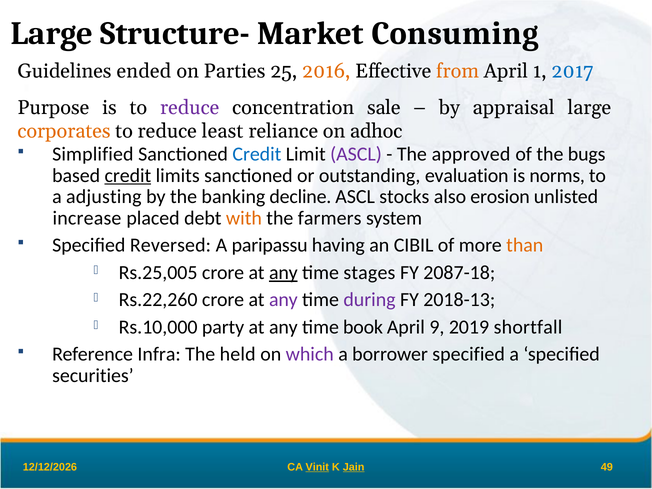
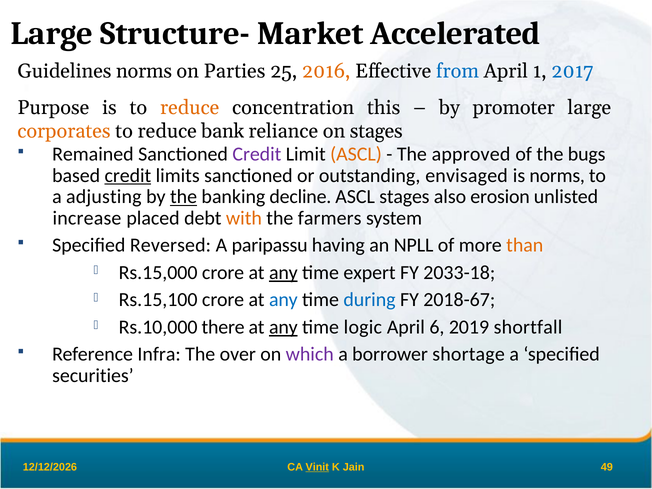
Consuming: Consuming -> Accelerated
Guidelines ended: ended -> norms
from colour: orange -> blue
reduce at (190, 108) colour: purple -> orange
sale: sale -> this
appraisal: appraisal -> promoter
least: least -> bank
on adhoc: adhoc -> stages
Simplified: Simplified -> Remained
Credit at (257, 154) colour: blue -> purple
ASCL at (356, 154) colour: purple -> orange
evaluation: evaluation -> envisaged
the at (184, 197) underline: none -> present
ASCL stocks: stocks -> stages
CIBIL: CIBIL -> NPLL
Rs.25,005: Rs.25,005 -> Rs.15,000
stages: stages -> expert
2087-18: 2087-18 -> 2033-18
Rs.22,260: Rs.22,260 -> Rs.15,100
any at (283, 300) colour: purple -> blue
during colour: purple -> blue
2018-13: 2018-13 -> 2018-67
party: party -> there
any at (283, 327) underline: none -> present
book: book -> logic
9: 9 -> 6
held: held -> over
borrower specified: specified -> shortage
Jain underline: present -> none
